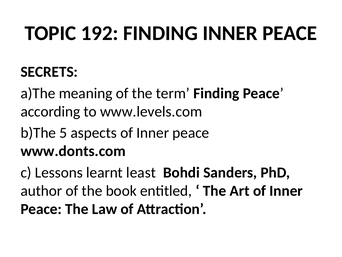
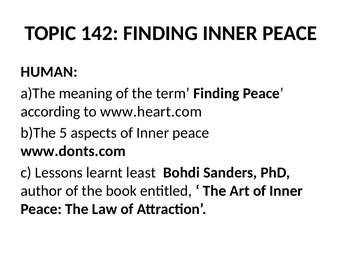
192: 192 -> 142
SECRETS: SECRETS -> HUMAN
www.levels.com: www.levels.com -> www.heart.com
